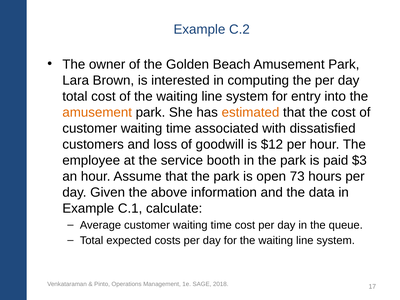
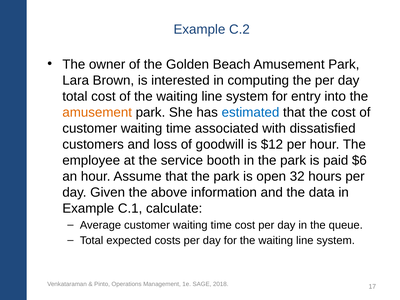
estimated colour: orange -> blue
$3: $3 -> $6
73: 73 -> 32
